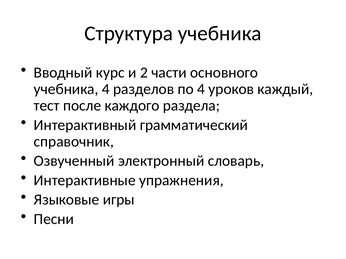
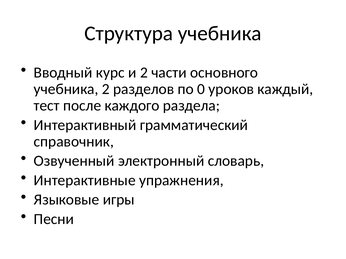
учебника 4: 4 -> 2
по 4: 4 -> 0
